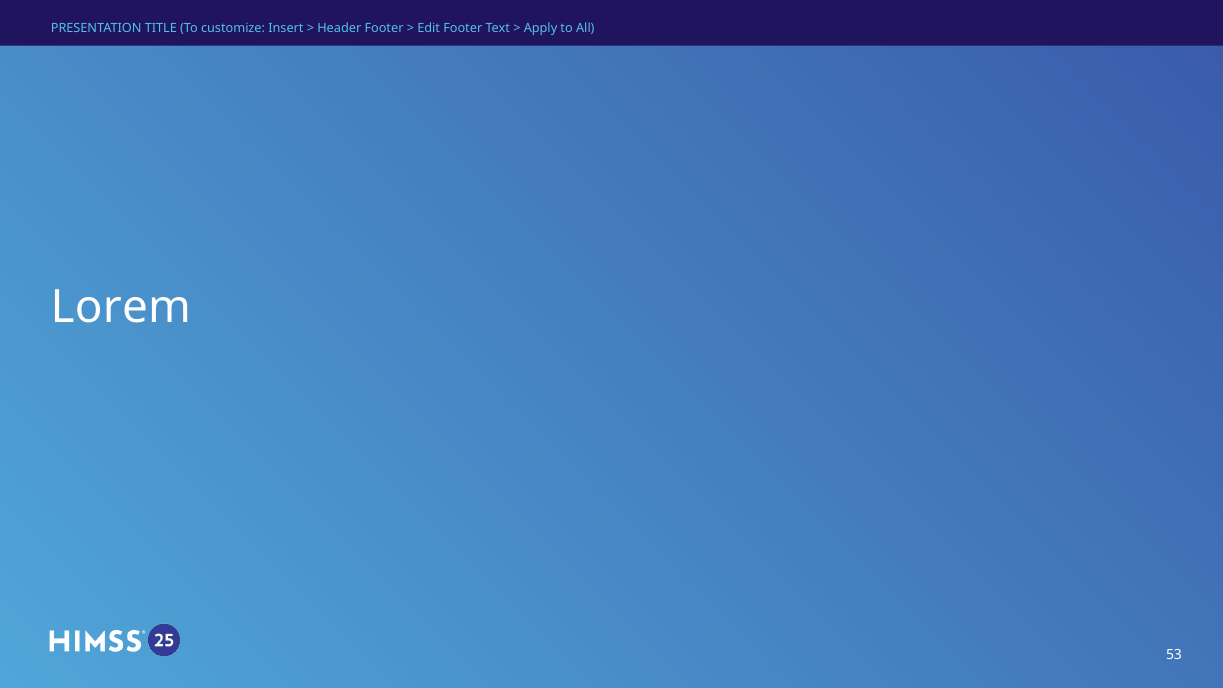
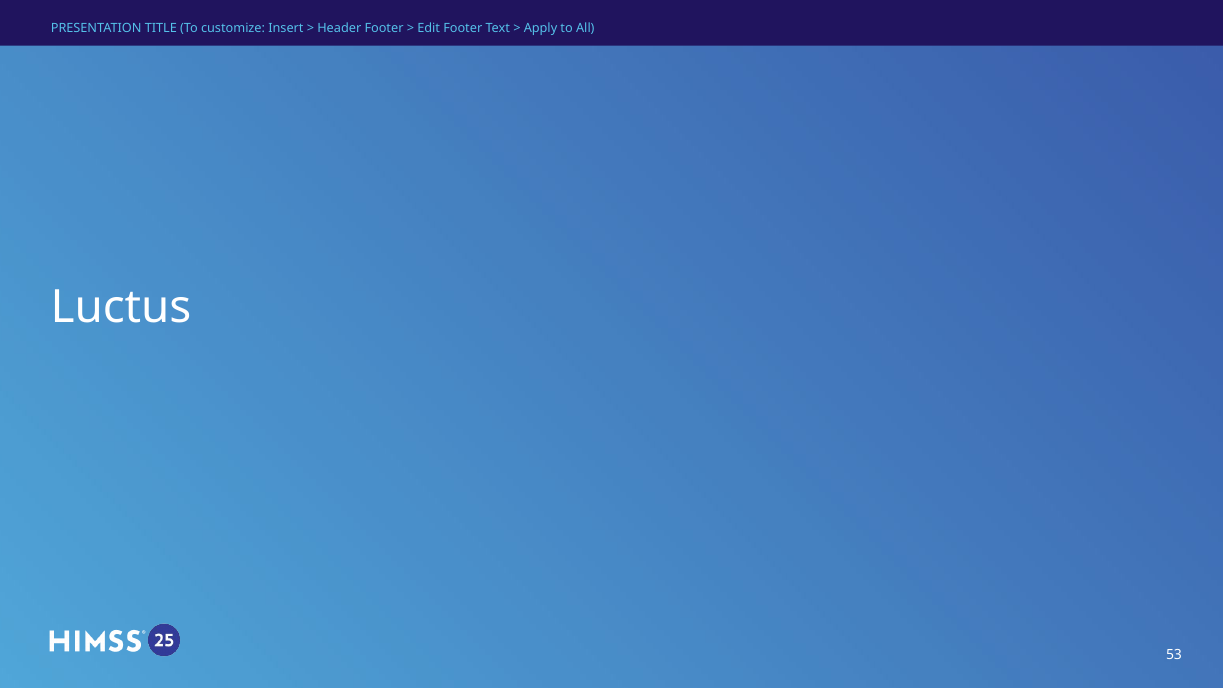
Lorem: Lorem -> Luctus
